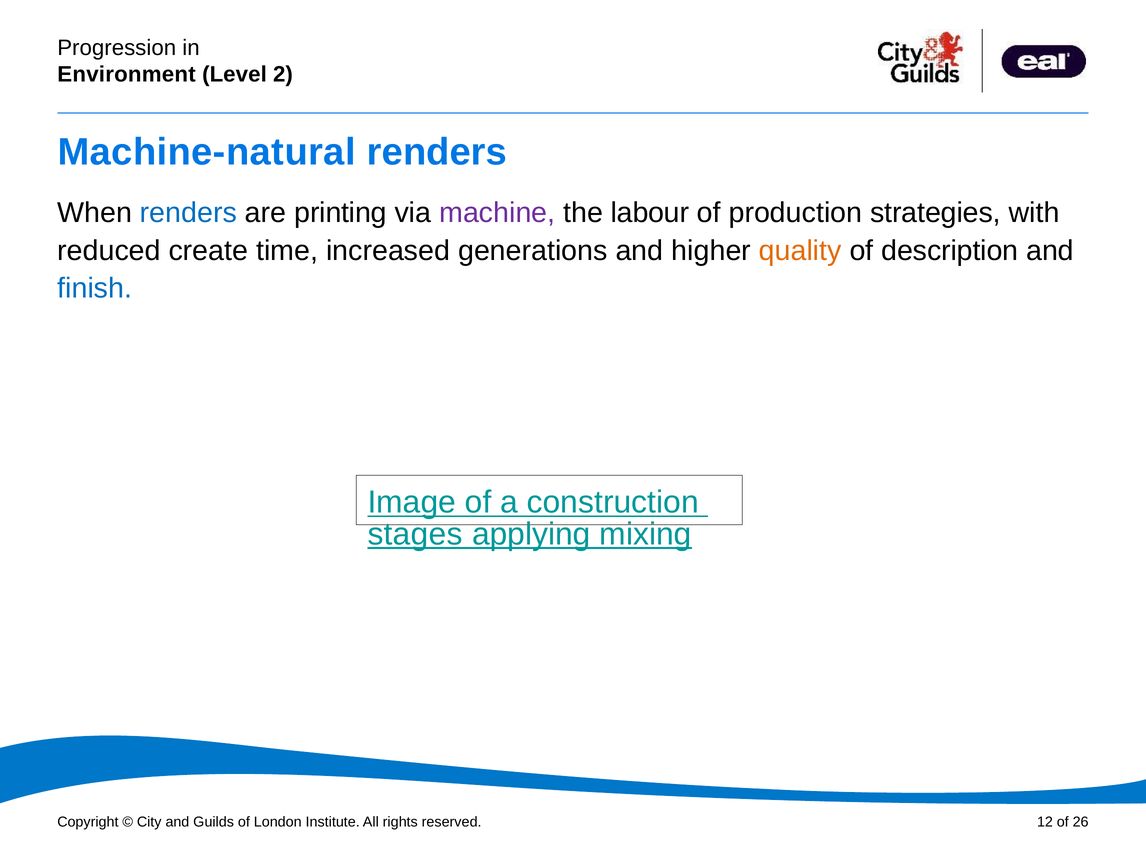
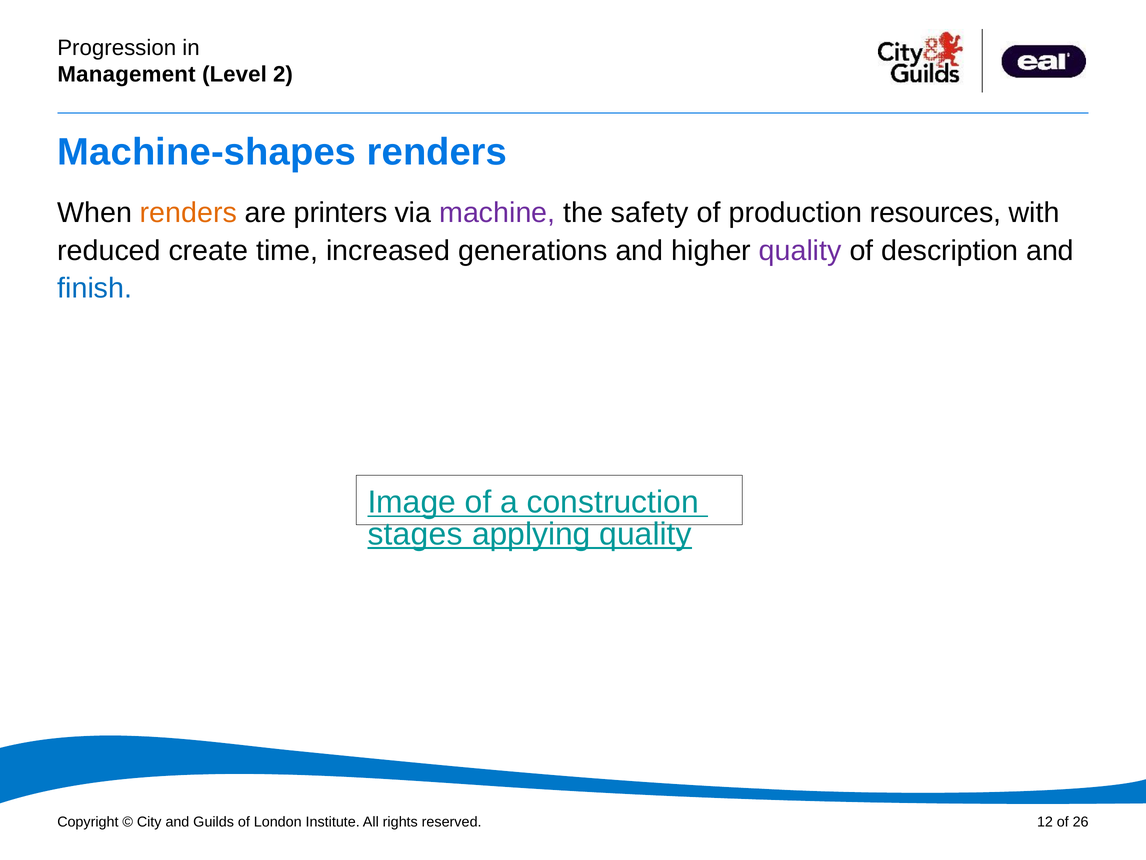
Environment: Environment -> Management
Machine-natural: Machine-natural -> Machine-shapes
renders at (189, 213) colour: blue -> orange
printing: printing -> printers
labour: labour -> safety
strategies: strategies -> resources
quality at (800, 251) colour: orange -> purple
applying mixing: mixing -> quality
